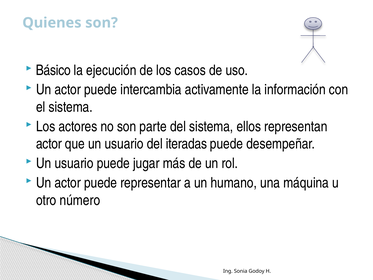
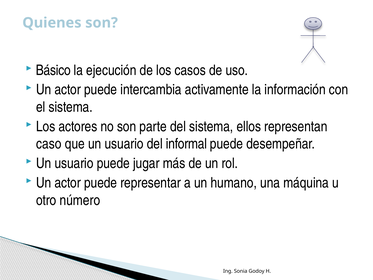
actor at (49, 144): actor -> caso
iteradas: iteradas -> informal
